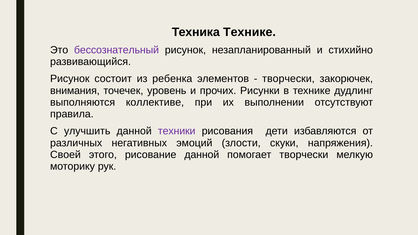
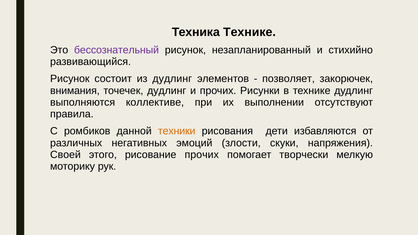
из ребенка: ребенка -> дудлинг
творчески at (288, 79): творчески -> позволяет
точечек уровень: уровень -> дудлинг
улучшить: улучшить -> ромбиков
техники colour: purple -> orange
рисование данной: данной -> прочих
